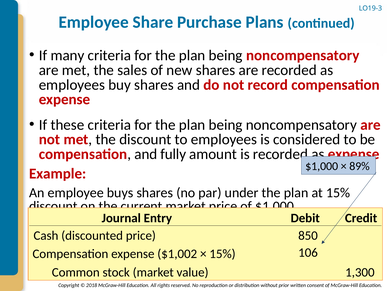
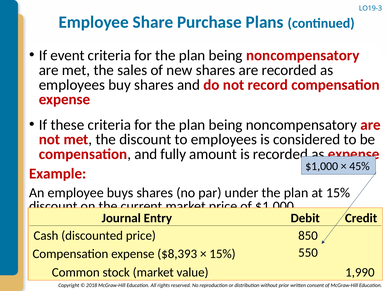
many: many -> event
89%: 89% -> 45%
$1,002: $1,002 -> $8,393
106: 106 -> 550
1,300: 1,300 -> 1,990
